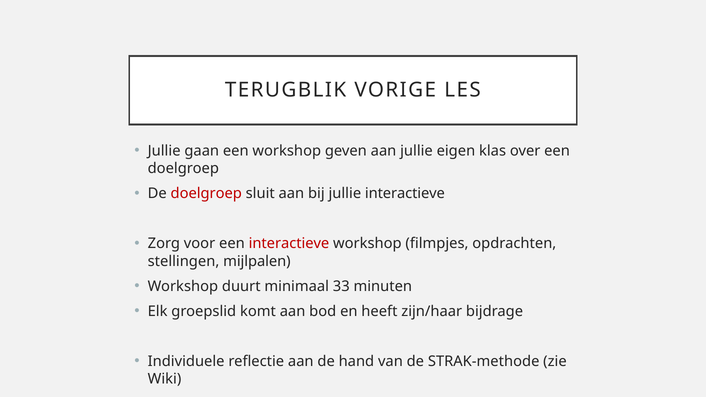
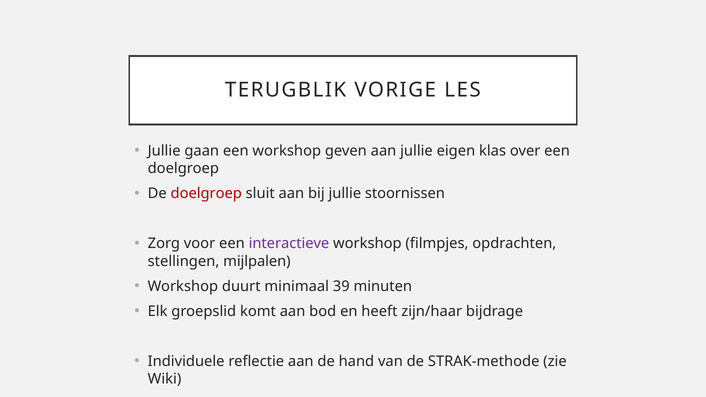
jullie interactieve: interactieve -> stoornissen
interactieve at (289, 244) colour: red -> purple
33: 33 -> 39
